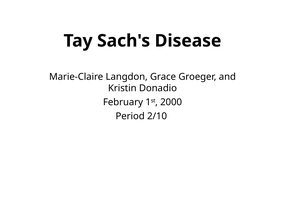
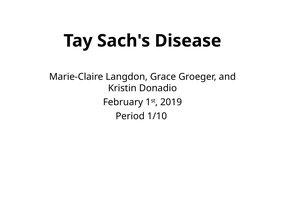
2000: 2000 -> 2019
2/10: 2/10 -> 1/10
